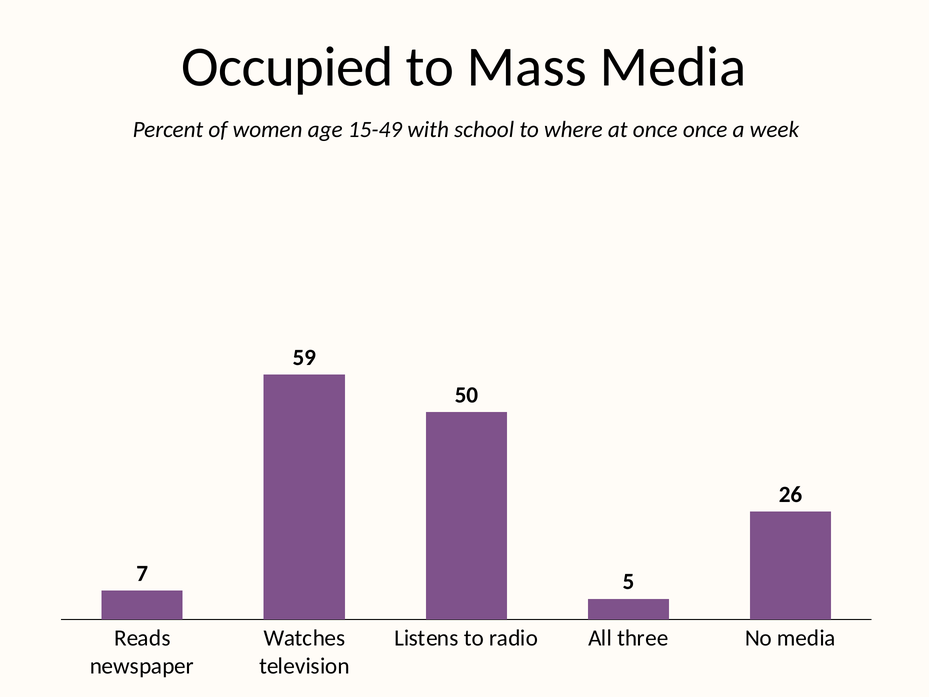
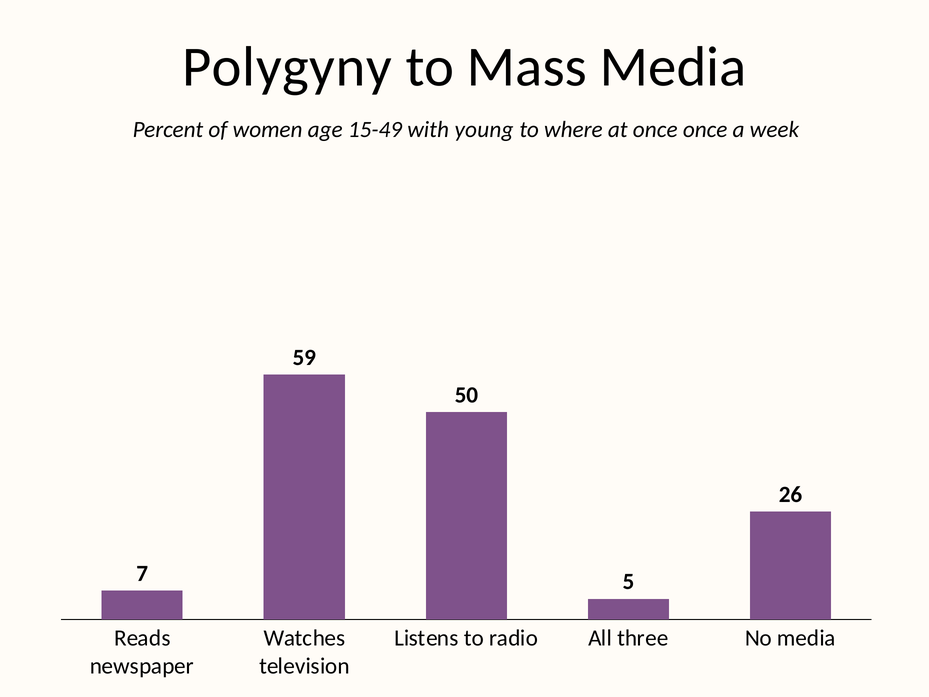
Occupied: Occupied -> Polygyny
school: school -> young
